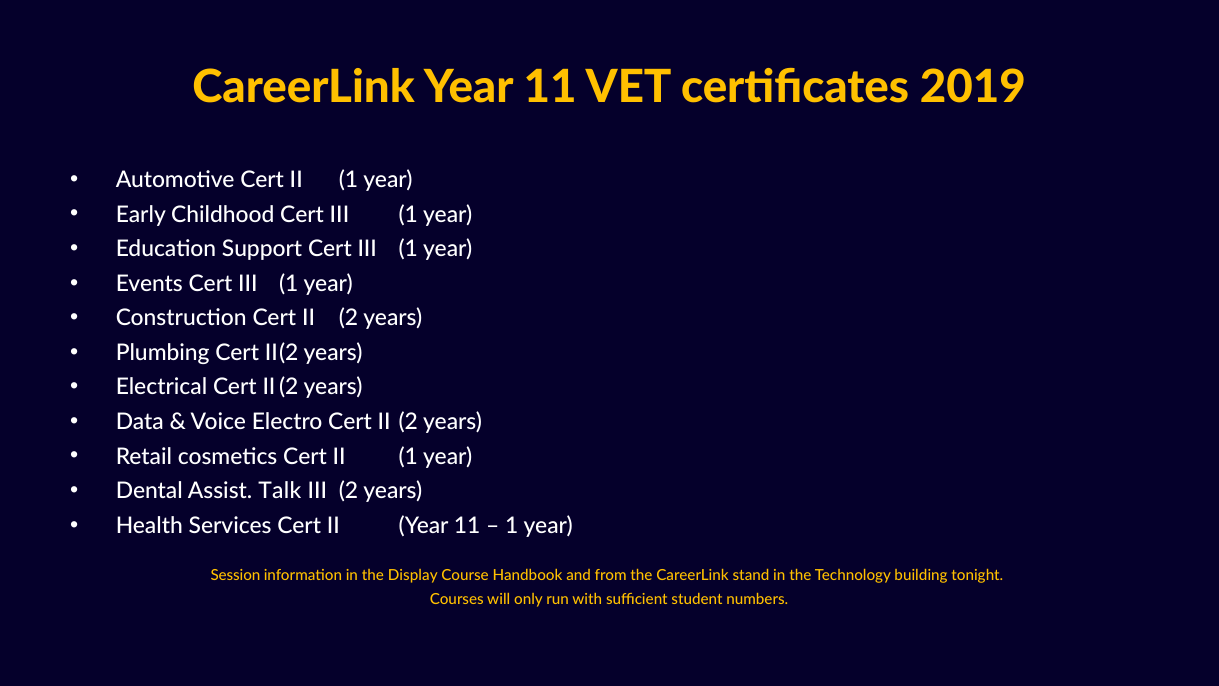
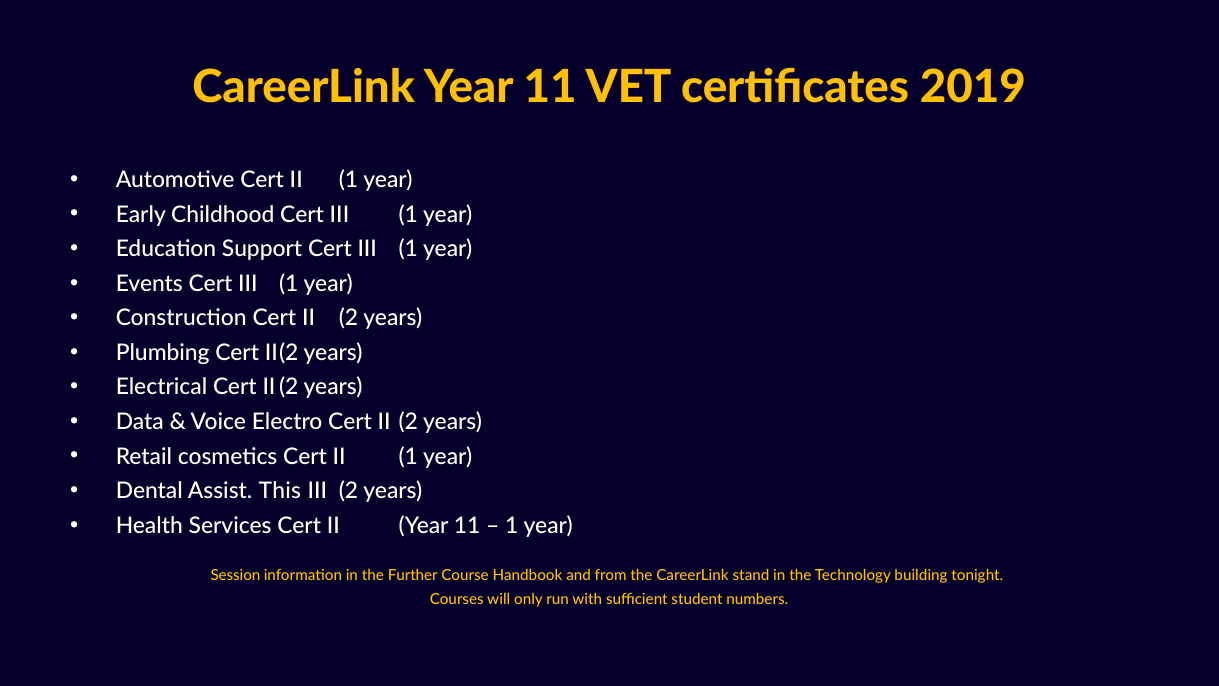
Talk: Talk -> This
Display: Display -> Further
